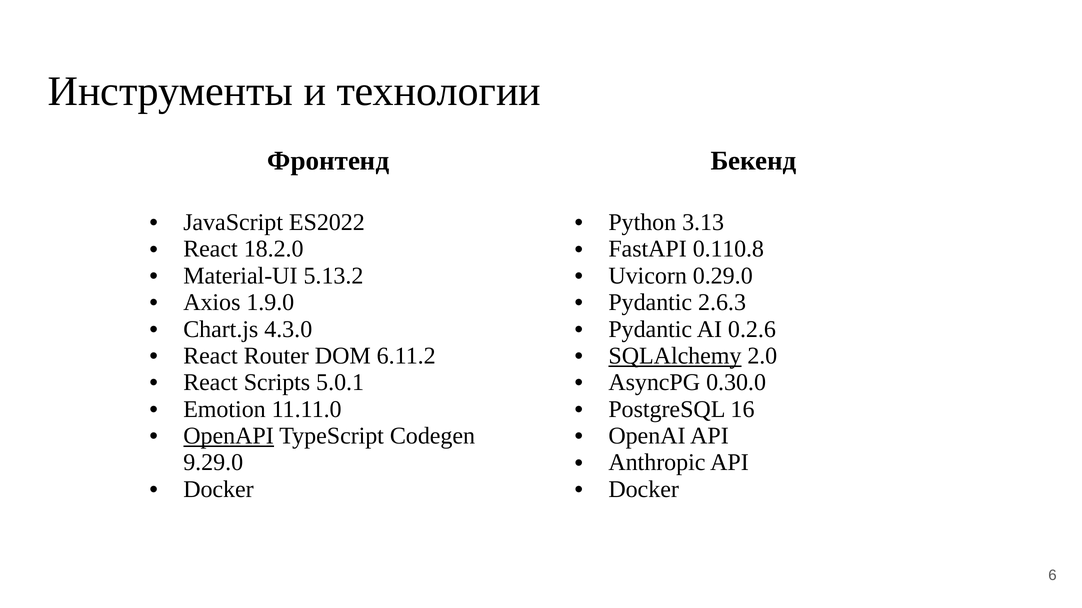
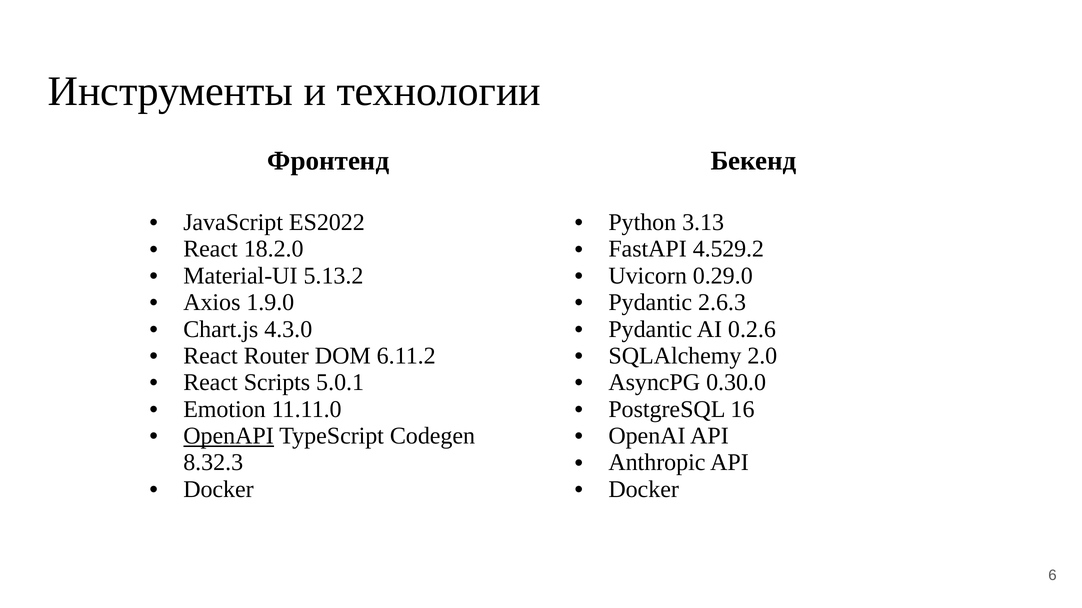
0.110.8: 0.110.8 -> 4.529.2
SQLAlchemy underline: present -> none
9.29.0: 9.29.0 -> 8.32.3
